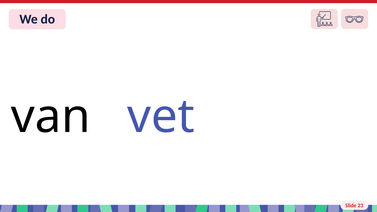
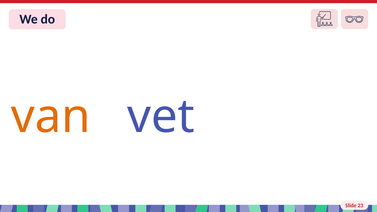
van colour: black -> orange
